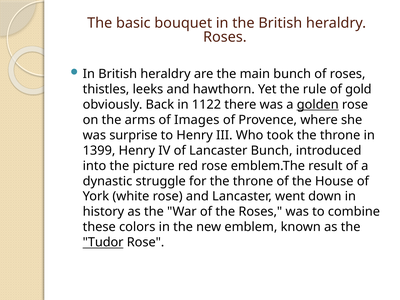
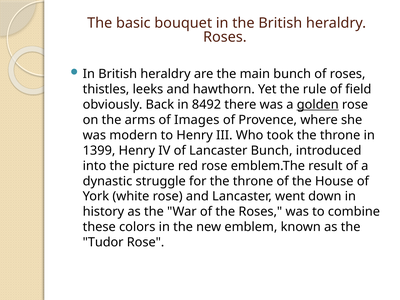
gold: gold -> field
1122: 1122 -> 8492
surprise: surprise -> modern
Tudor underline: present -> none
